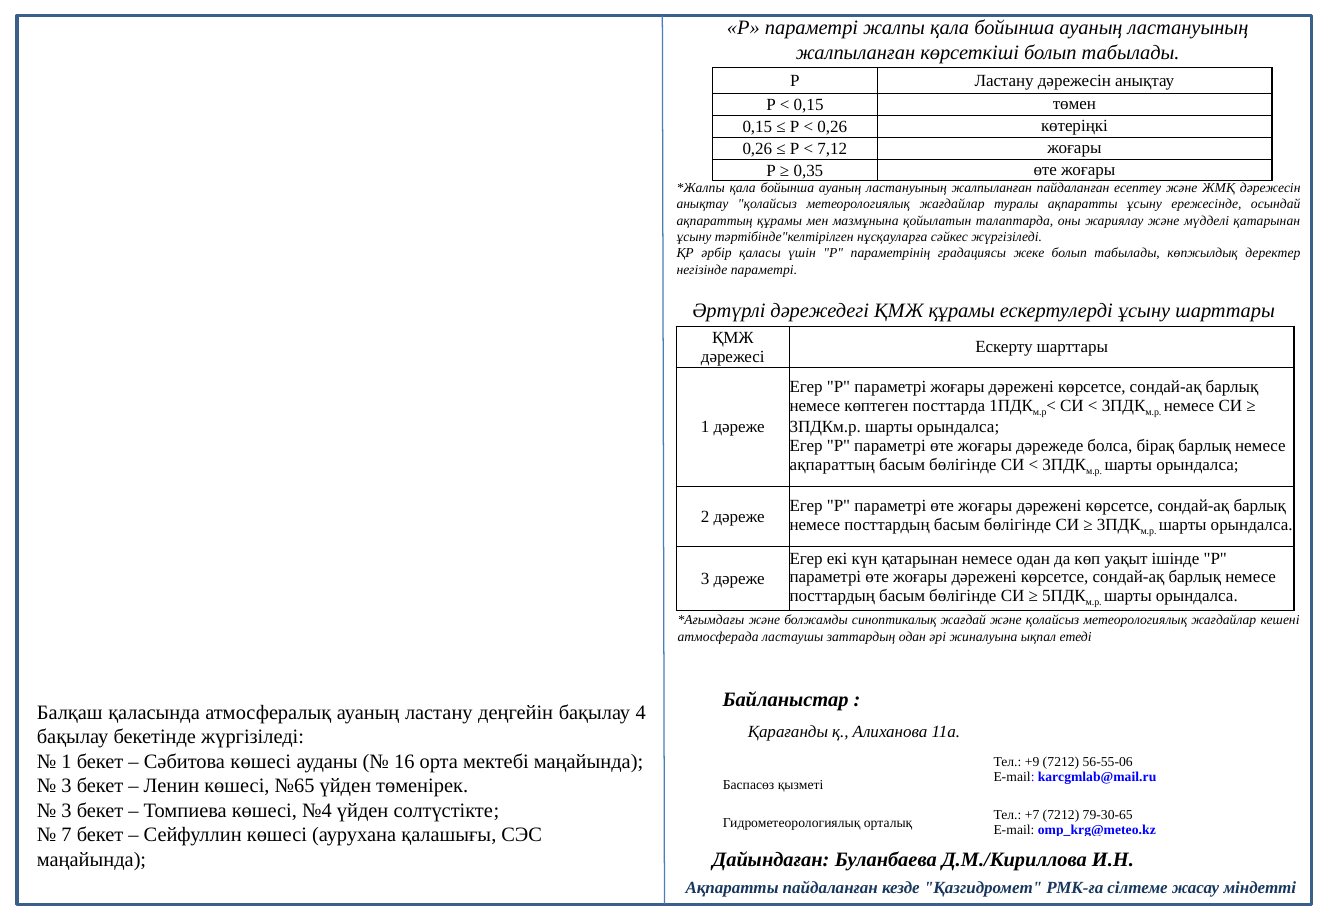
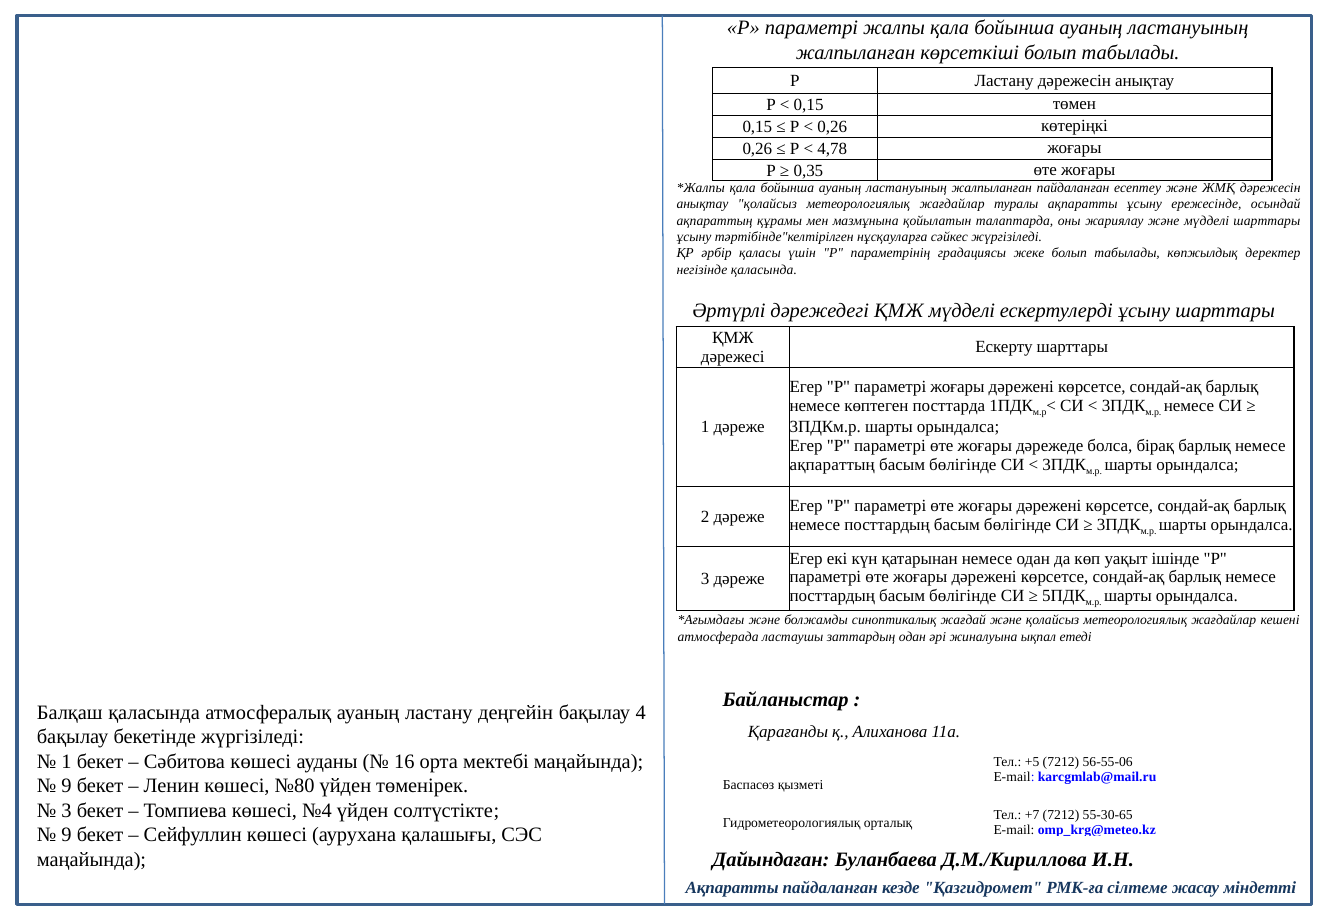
7,12: 7,12 -> 4,78
мүдделі қатарынан: қатарынан -> шарттары
негізінде параметрі: параметрі -> қаласында
ҚМЖ құрамы: құрамы -> мүдделі
+9: +9 -> +5
3 at (67, 786): 3 -> 9
№65: №65 -> №80
79-30-65: 79-30-65 -> 55-30-65
7 at (67, 835): 7 -> 9
